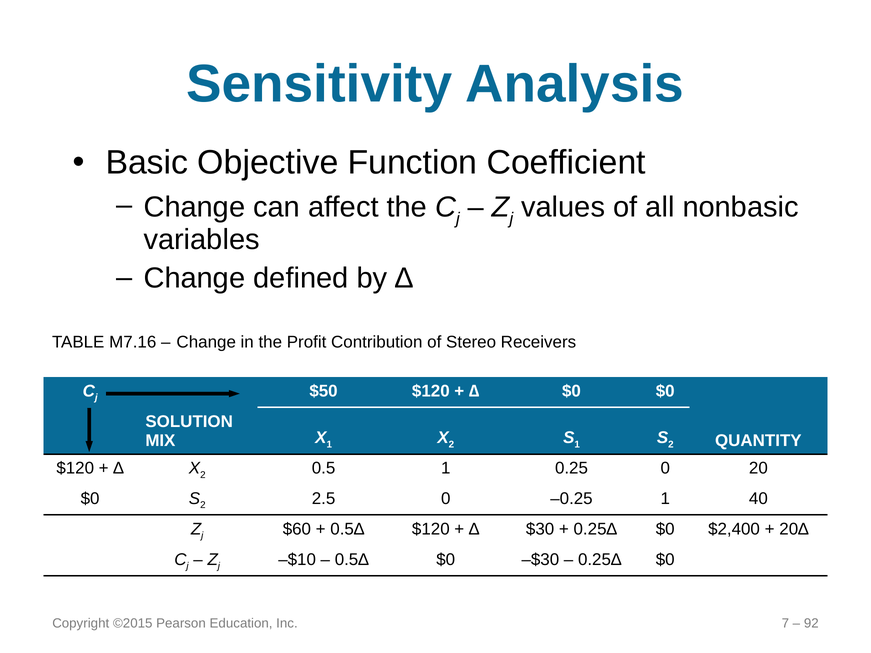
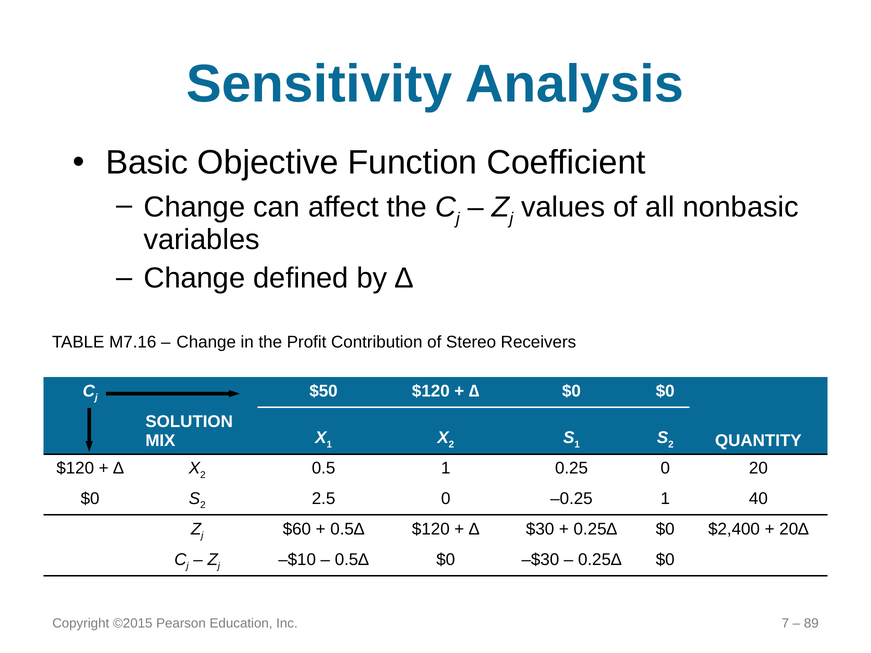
92: 92 -> 89
